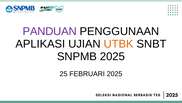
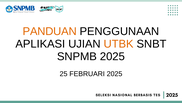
PANDUAN colour: purple -> orange
